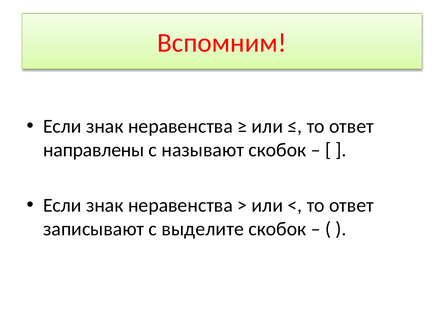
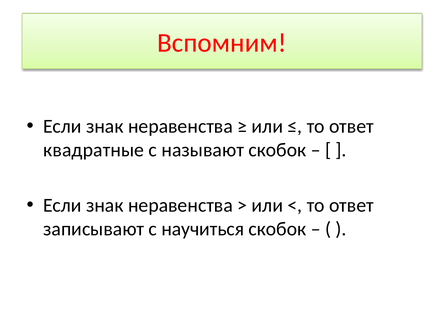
направлены: направлены -> квадратные
выделите: выделите -> научиться
